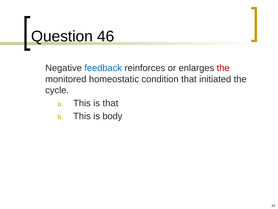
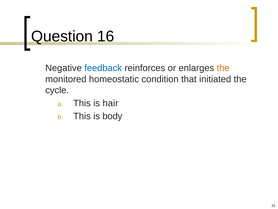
46: 46 -> 16
the at (223, 68) colour: red -> orange
is that: that -> hair
